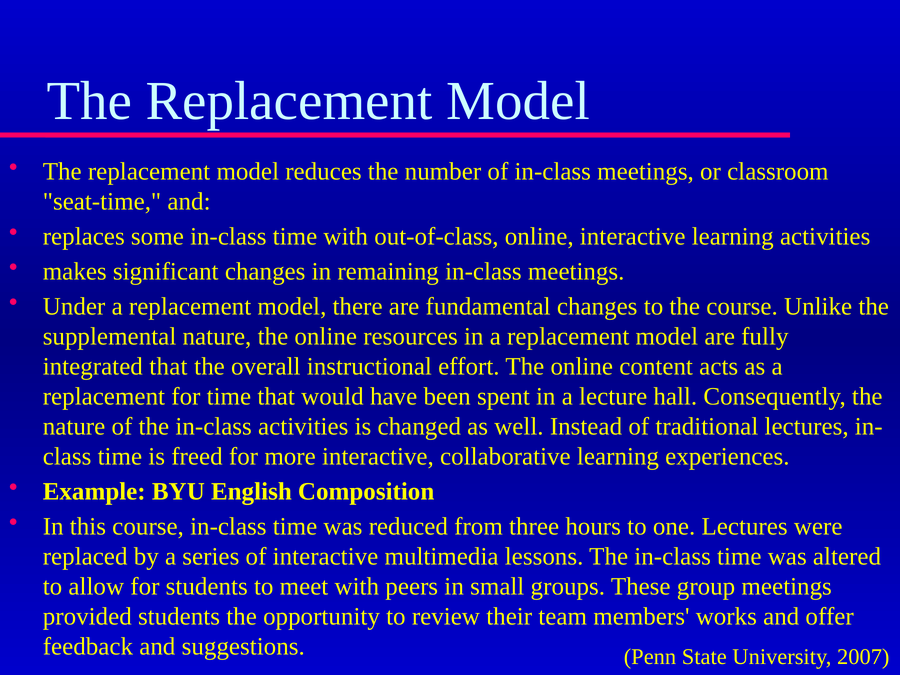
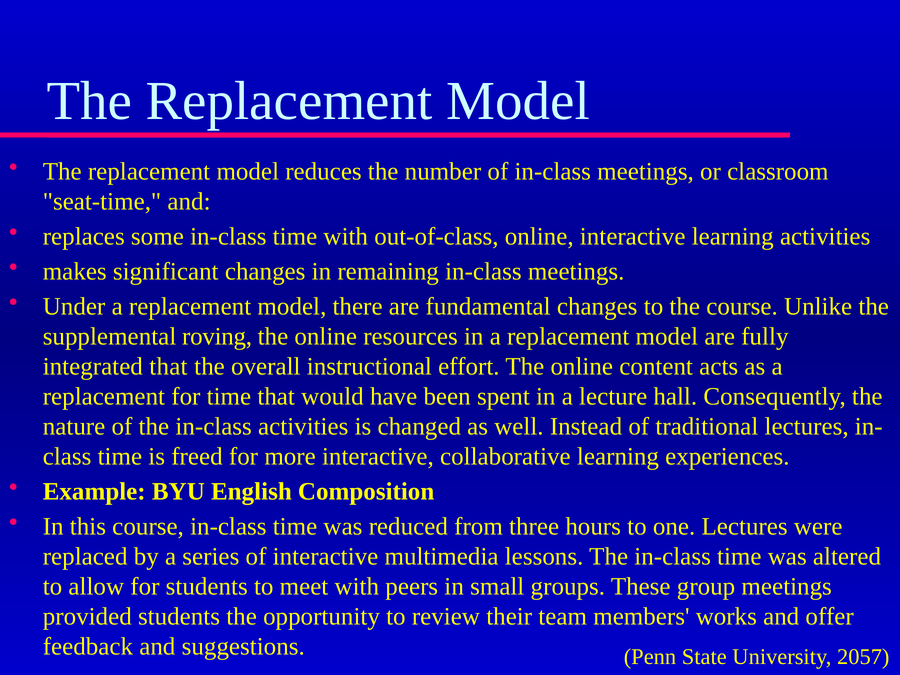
supplemental nature: nature -> roving
2007: 2007 -> 2057
